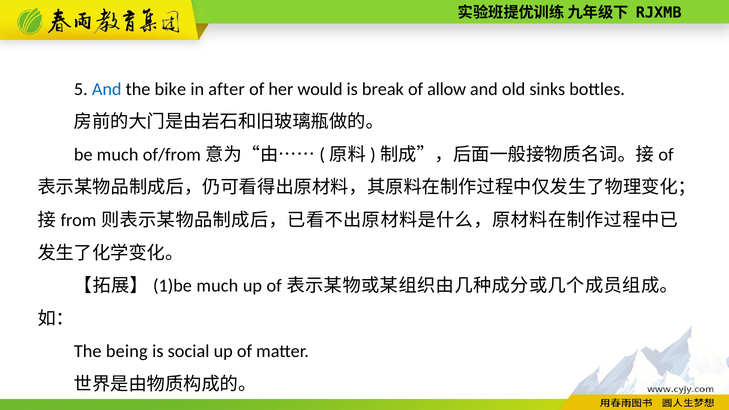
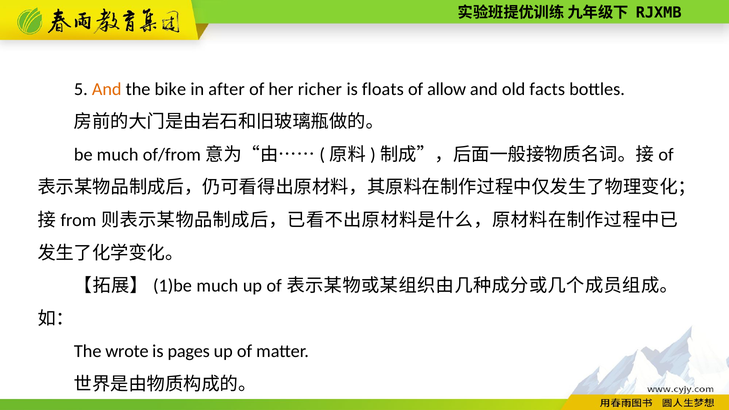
And at (107, 89) colour: blue -> orange
would: would -> richer
break: break -> floats
sinks: sinks -> facts
being: being -> wrote
social: social -> pages
